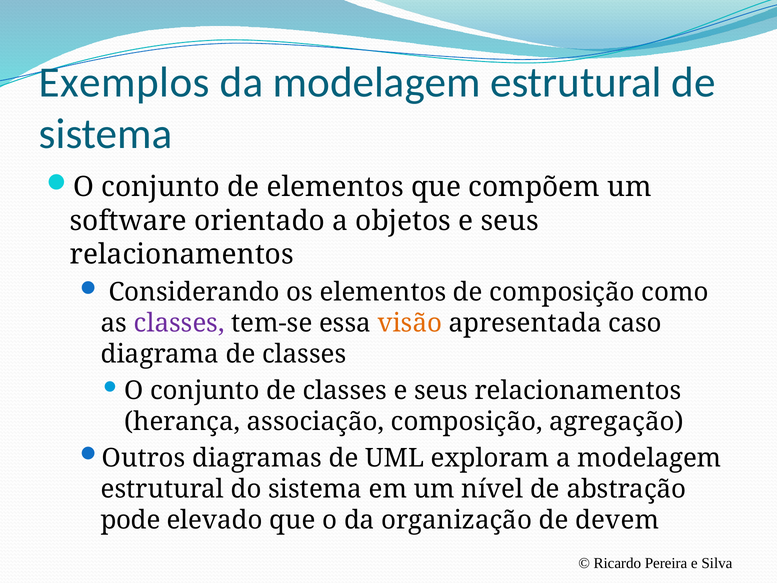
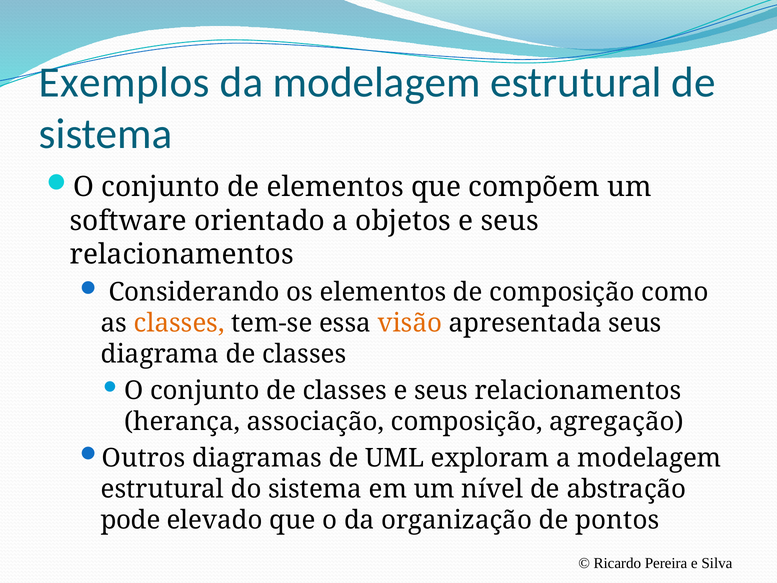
classes at (179, 323) colour: purple -> orange
apresentada caso: caso -> seus
devem: devem -> pontos
